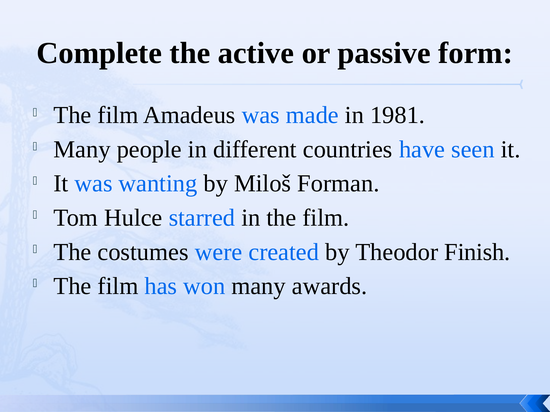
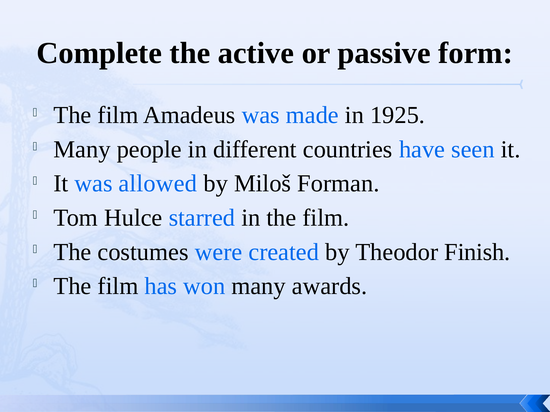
1981: 1981 -> 1925
wanting: wanting -> allowed
